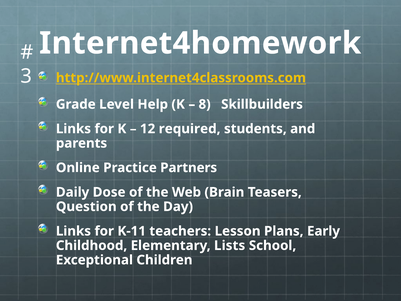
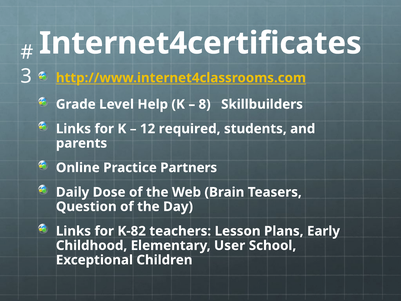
Internet4homework: Internet4homework -> Internet4certificates
K-11: K-11 -> K-82
Lists: Lists -> User
